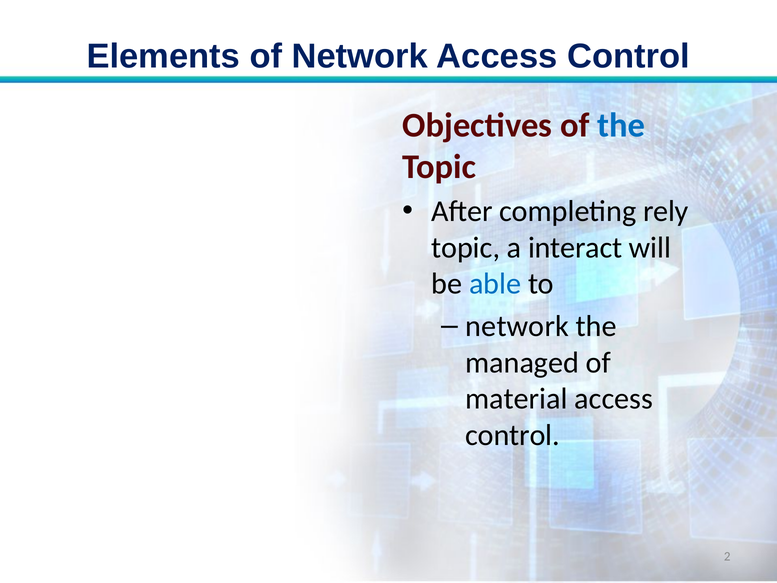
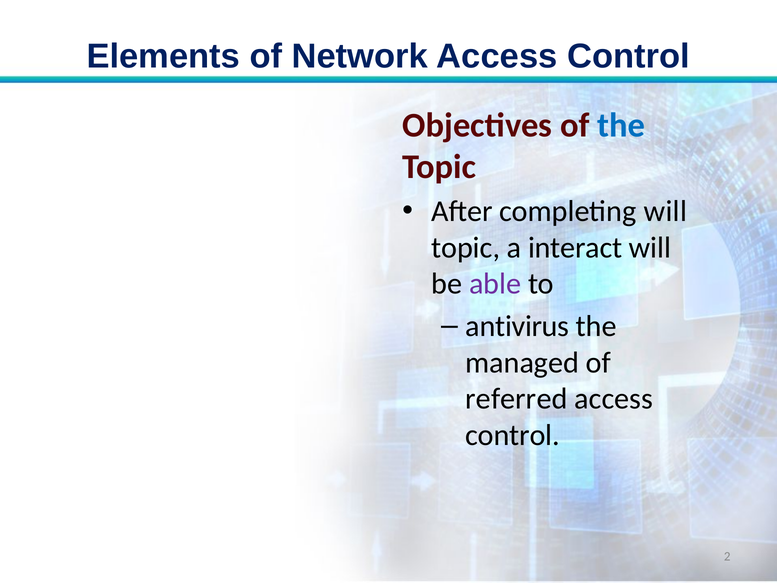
completing rely: rely -> will
able colour: blue -> purple
network at (517, 326): network -> antivirus
material: material -> referred
